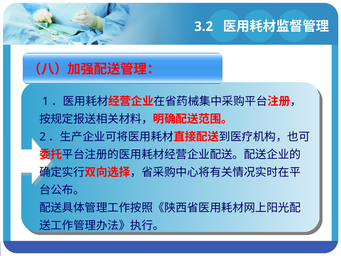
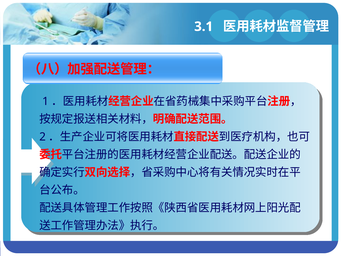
3.2: 3.2 -> 3.1
